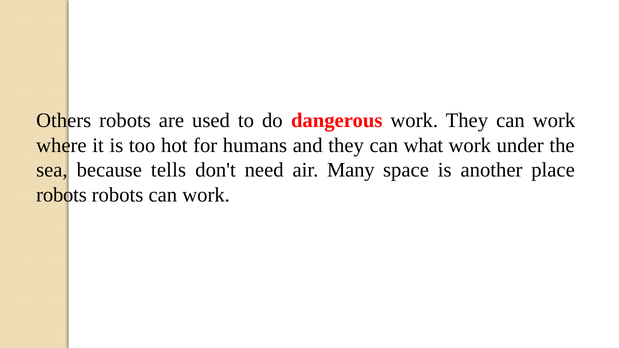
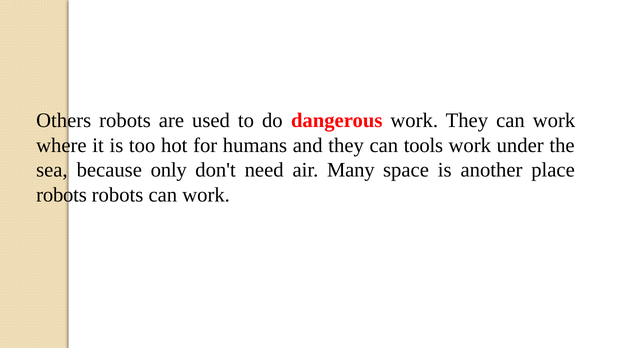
what: what -> tools
tells: tells -> only
